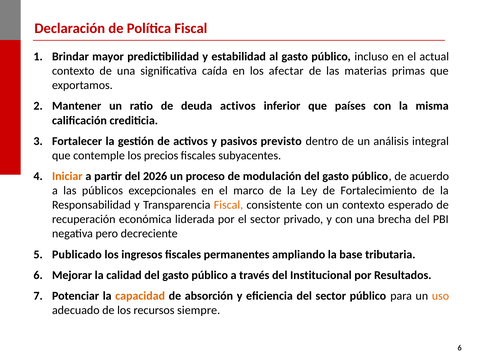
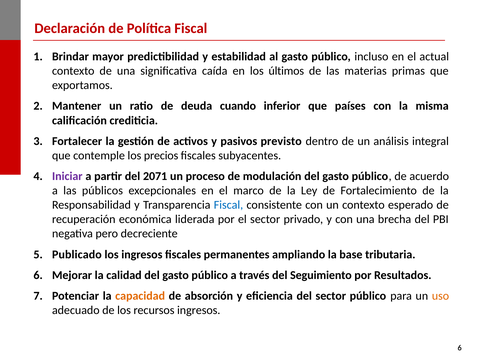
afectar: afectar -> últimos
deuda activos: activos -> cuando
Iniciar colour: orange -> purple
2026: 2026 -> 2071
Fiscal at (228, 205) colour: orange -> blue
Institucional: Institucional -> Seguimiento
recursos siempre: siempre -> ingresos
